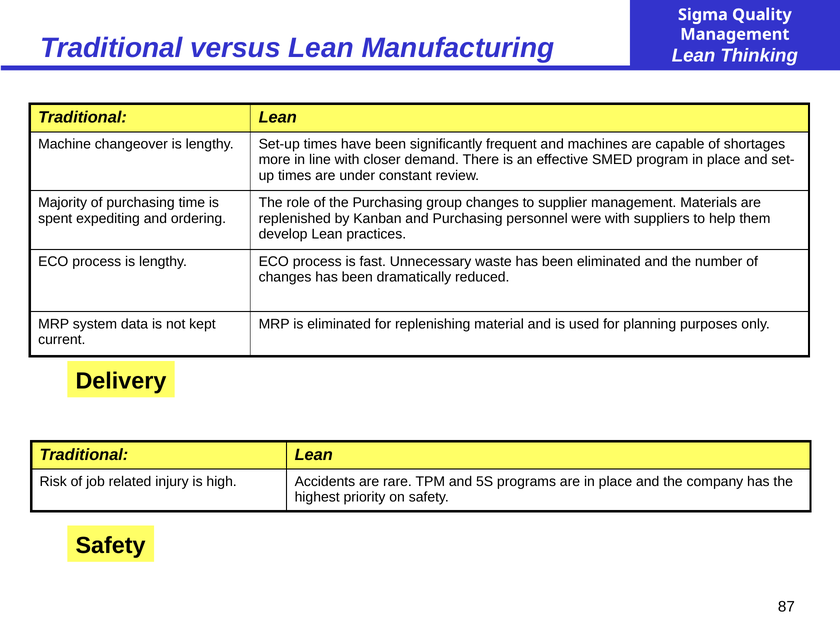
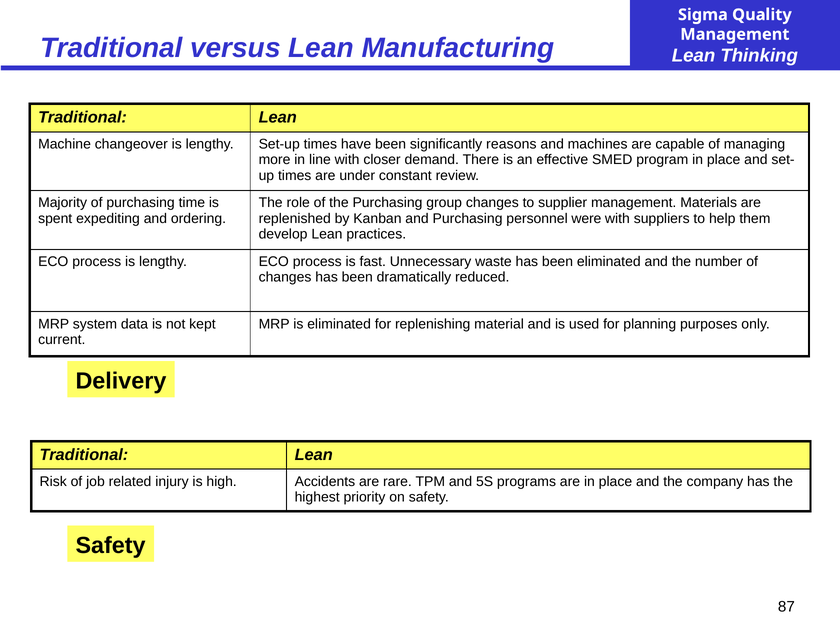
frequent: frequent -> reasons
shortages: shortages -> managing
